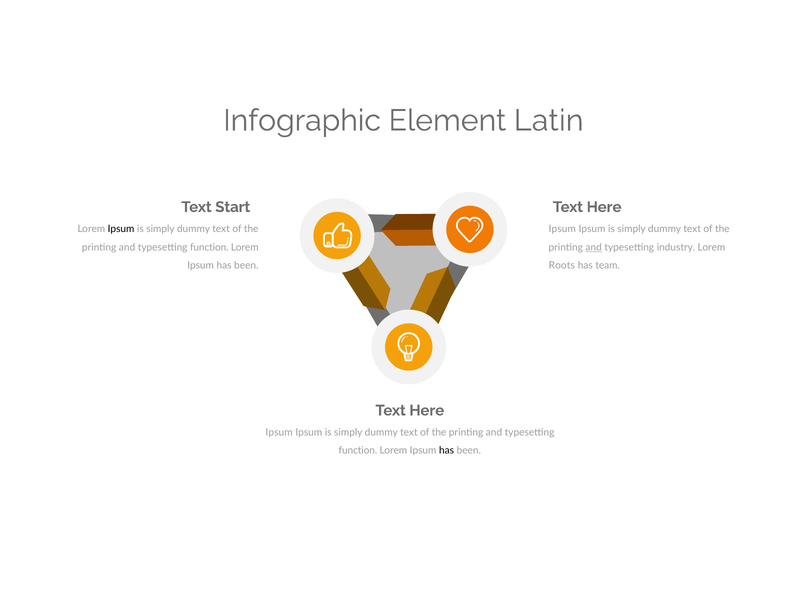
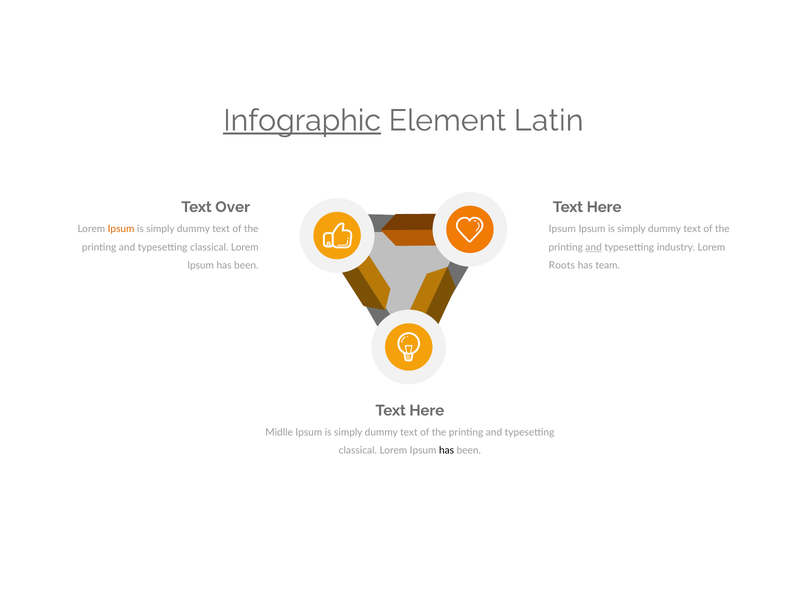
Infographic underline: none -> present
Start: Start -> Over
Ipsum at (121, 229) colour: black -> orange
function at (209, 247): function -> classical
Ipsum at (279, 433): Ipsum -> Midlle
function at (358, 451): function -> classical
